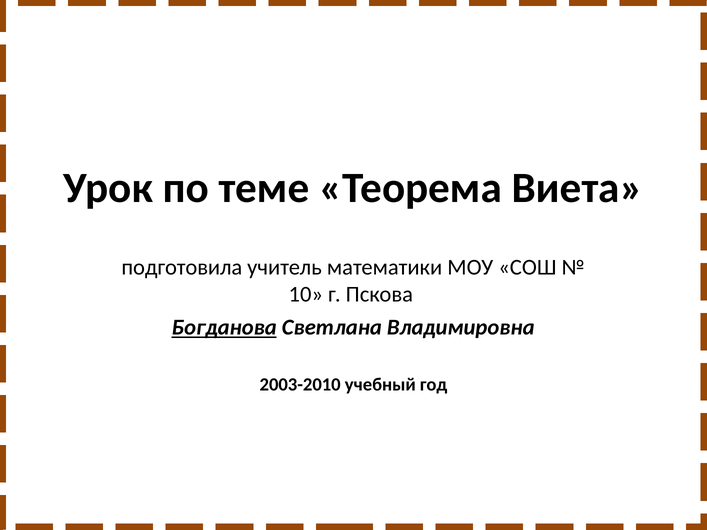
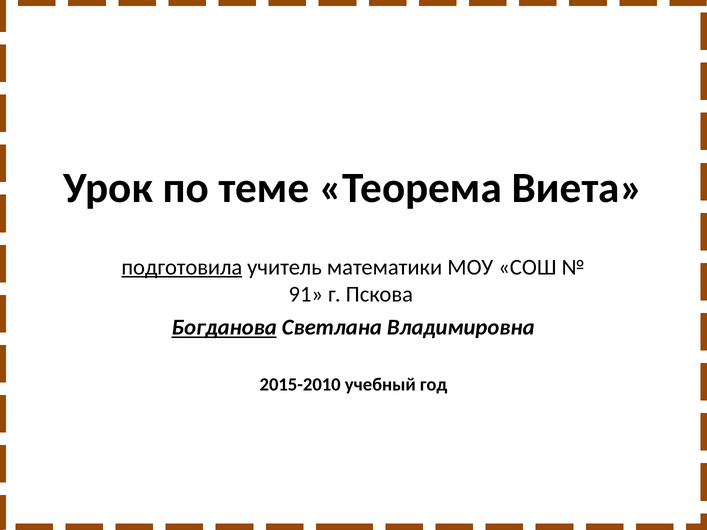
подготовила underline: none -> present
10: 10 -> 91
2003-2010: 2003-2010 -> 2015-2010
